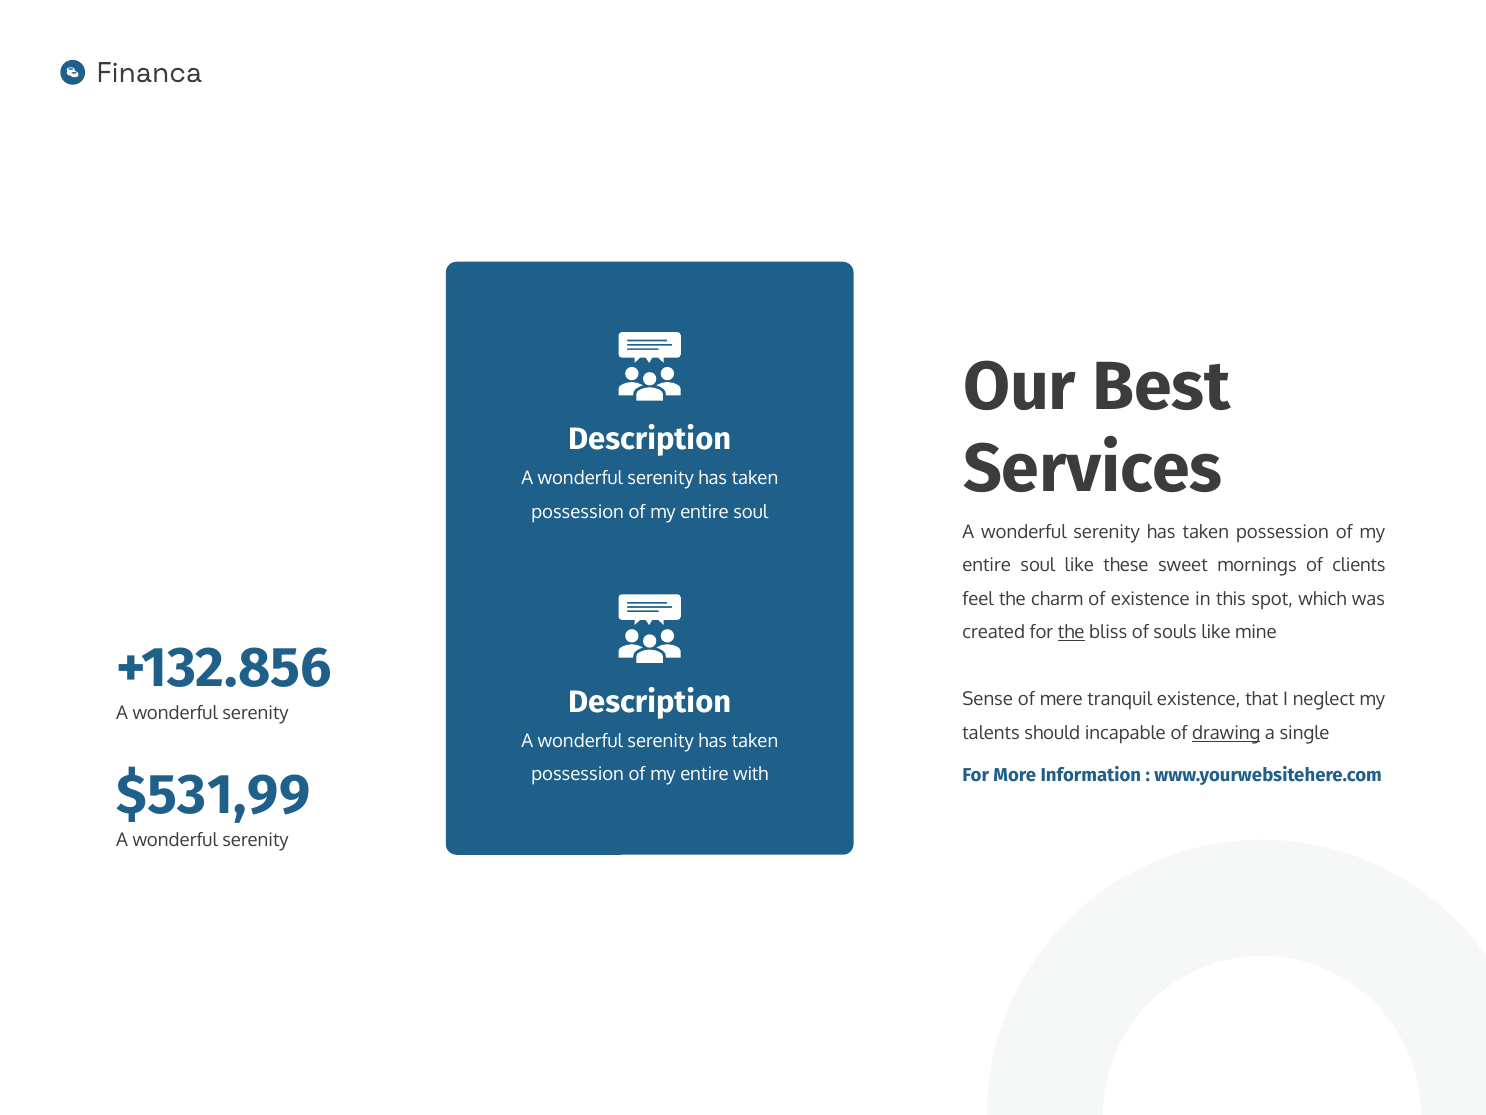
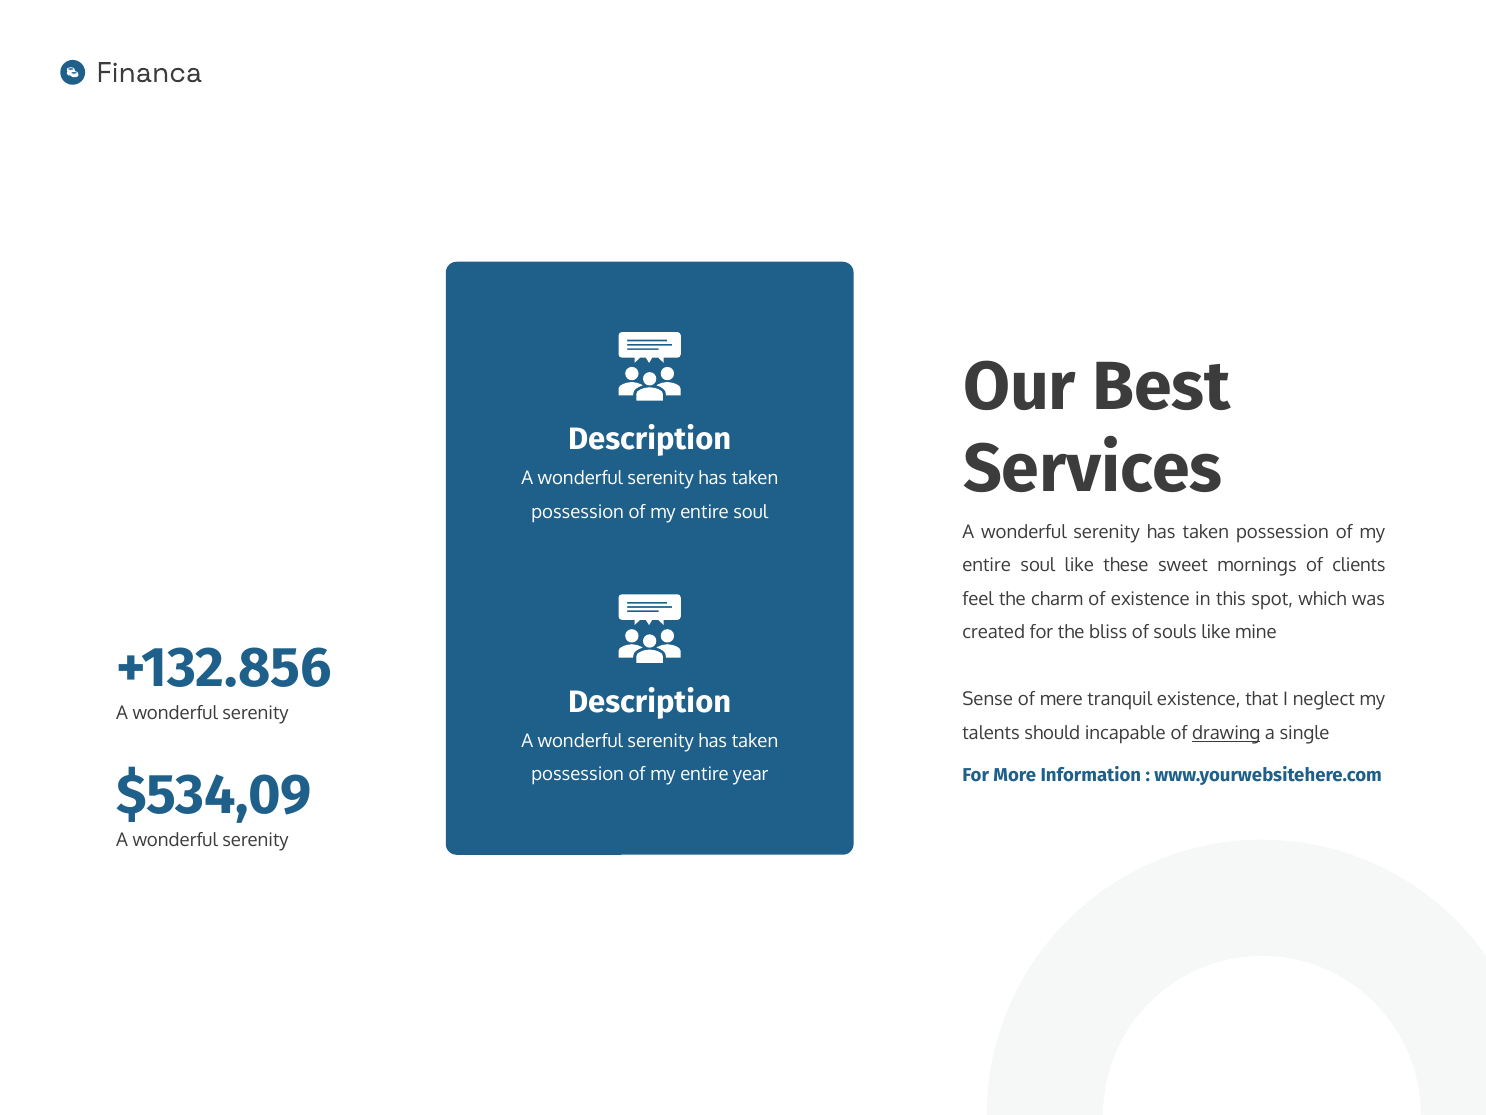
the at (1071, 632) underline: present -> none
with: with -> year
$531,99: $531,99 -> $534,09
